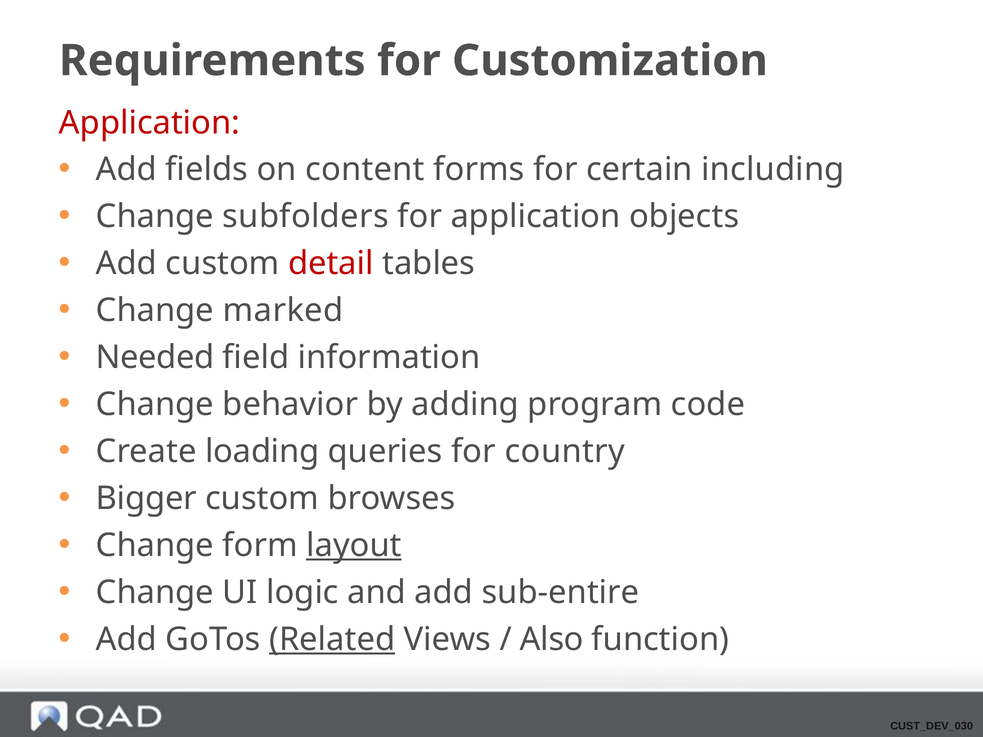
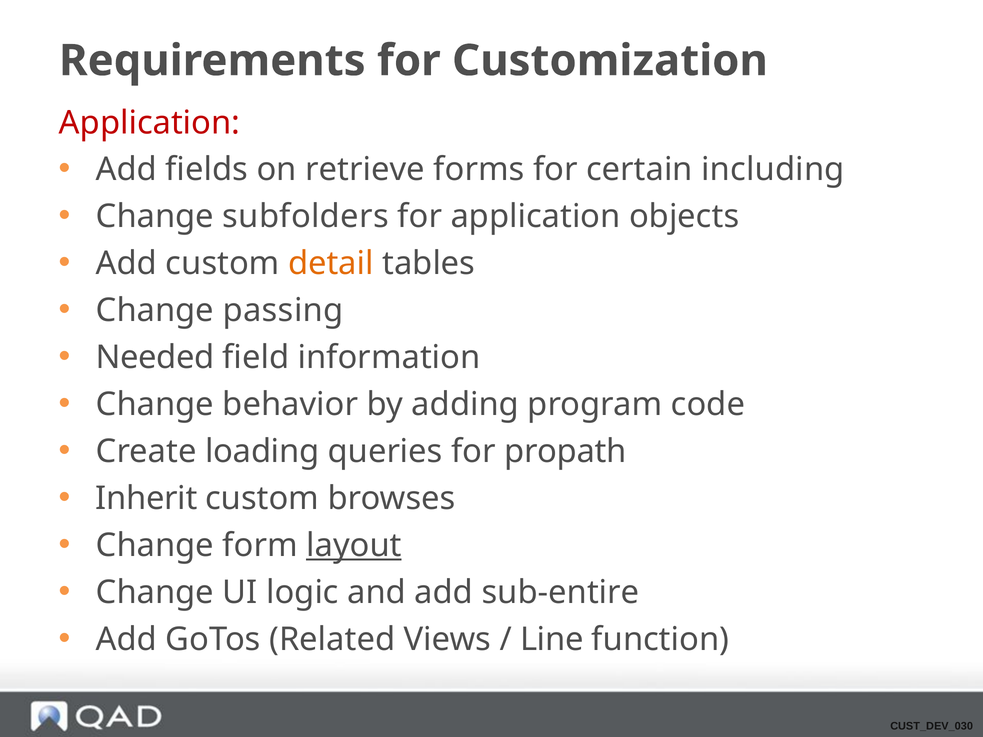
content: content -> retrieve
detail colour: red -> orange
marked: marked -> passing
country: country -> propath
Bigger: Bigger -> Inherit
Related underline: present -> none
Also: Also -> Line
